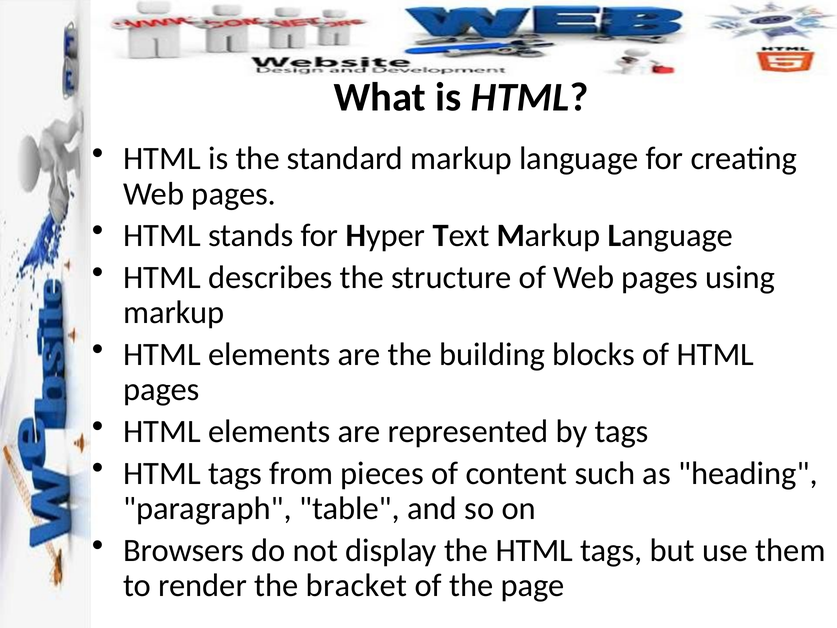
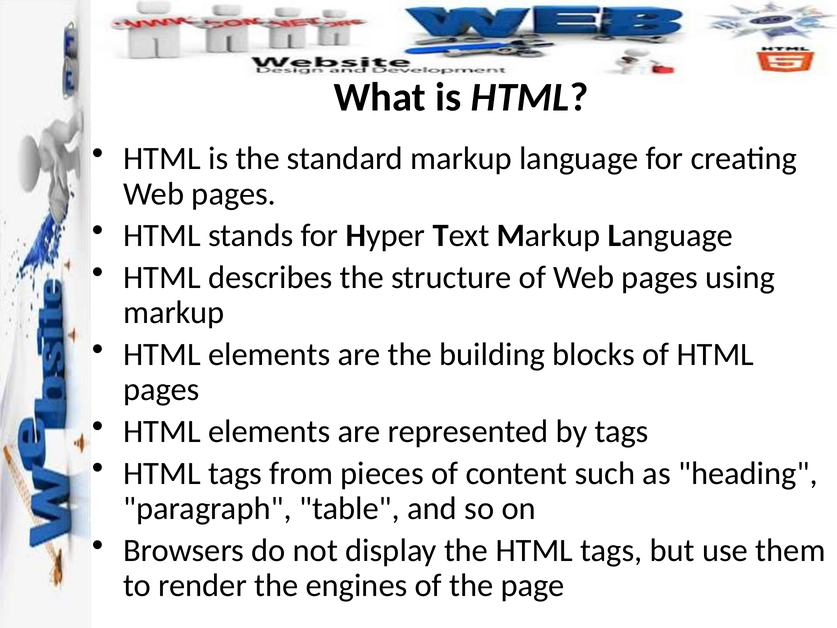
bracket: bracket -> engines
